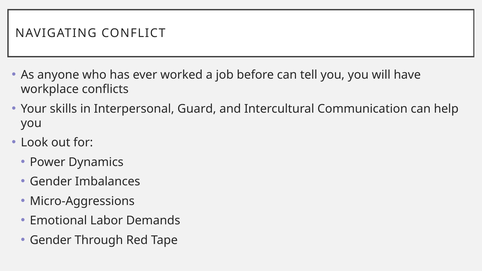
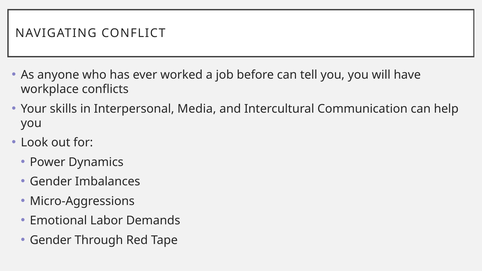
Guard: Guard -> Media
